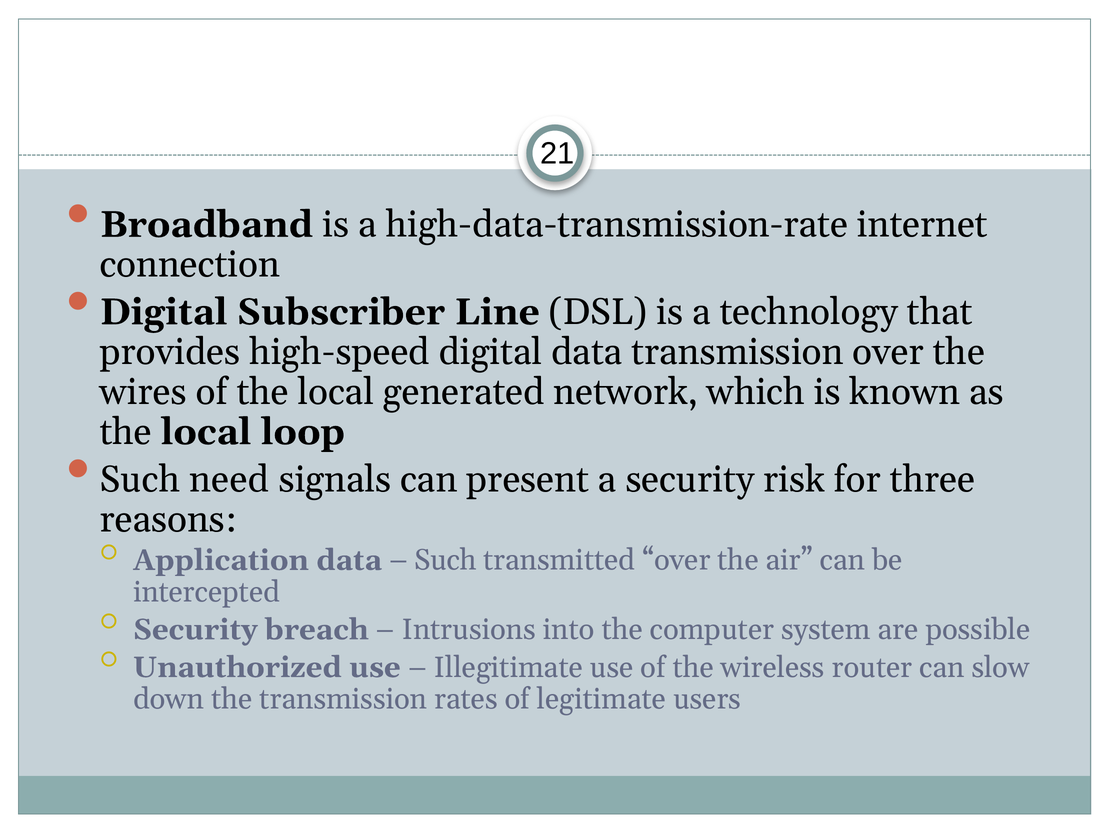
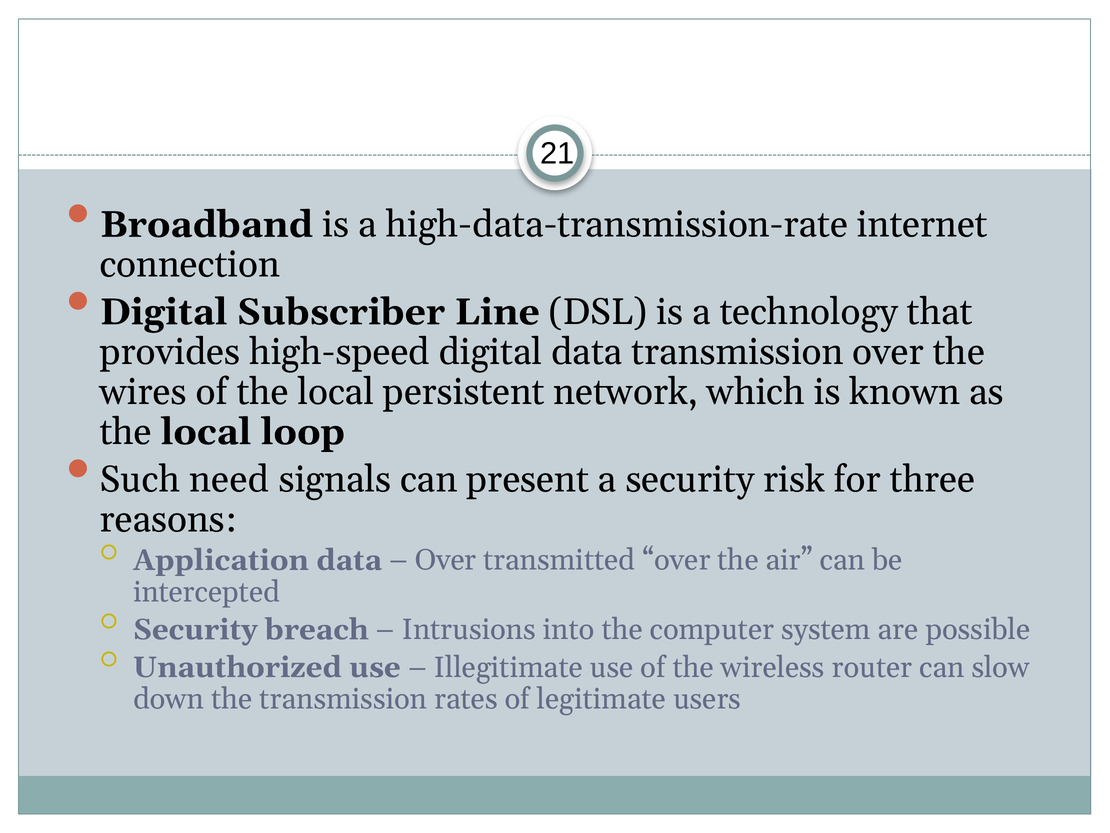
generated: generated -> persistent
Such at (446, 560): Such -> Over
